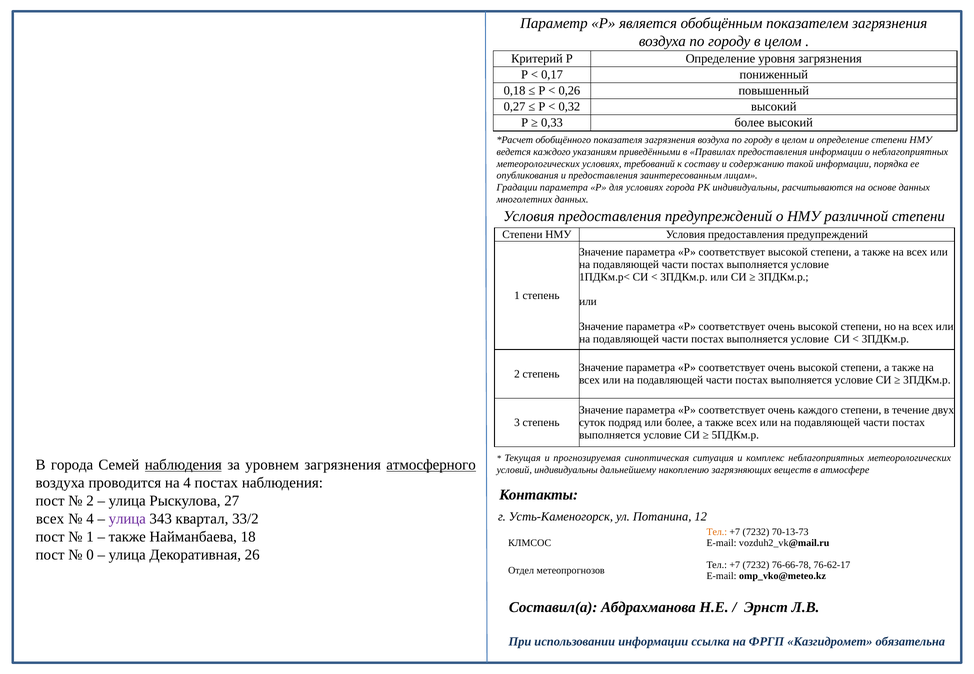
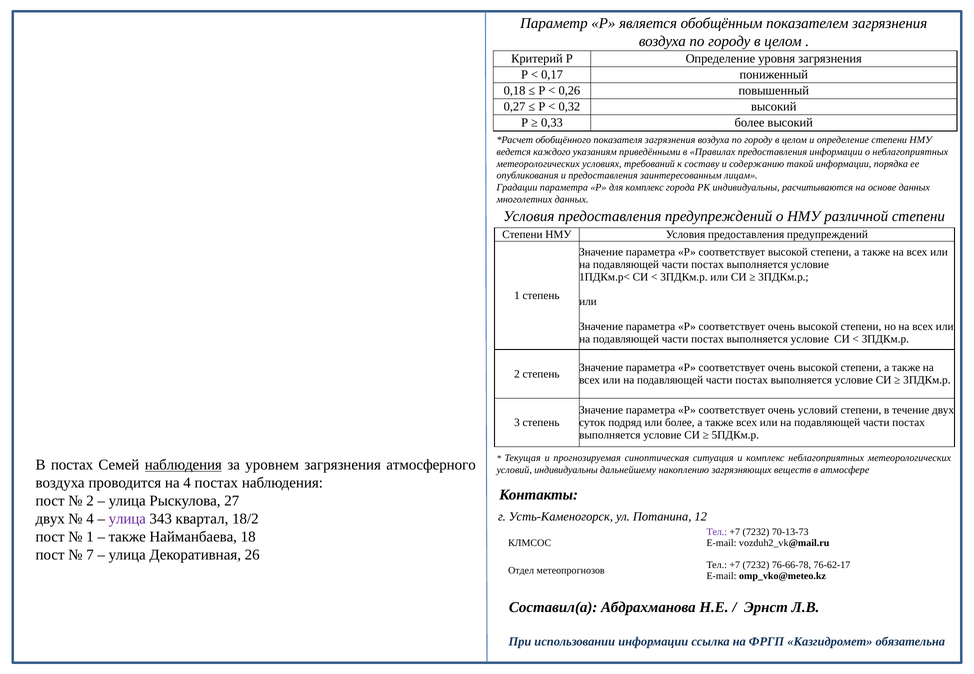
для условиях: условиях -> комплекс
очень каждого: каждого -> условий
В города: города -> постах
атмосферного underline: present -> none
всех at (50, 519): всех -> двух
33/2: 33/2 -> 18/2
Тел at (717, 532) colour: orange -> purple
0: 0 -> 7
